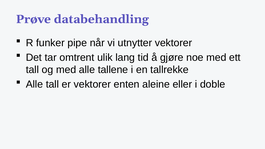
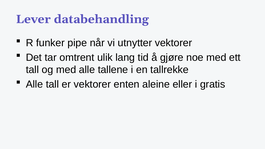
Prøve: Prøve -> Lever
doble: doble -> gratis
